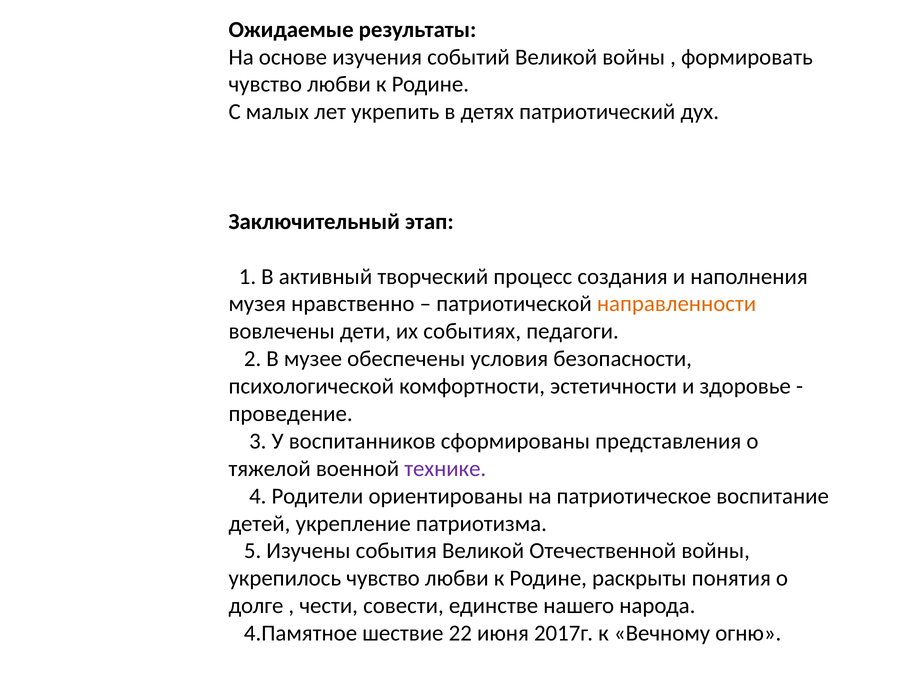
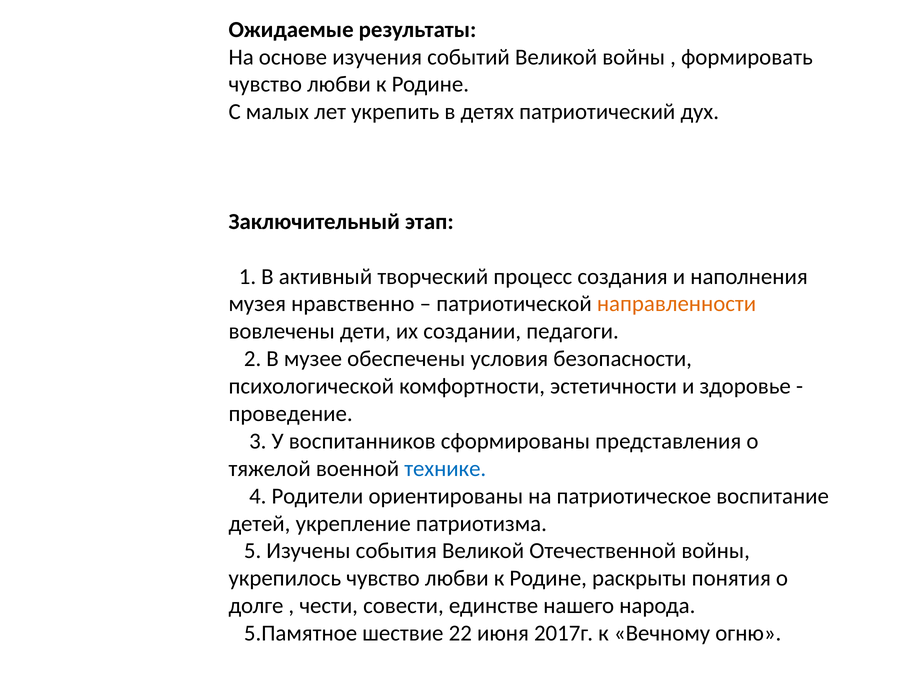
событиях: событиях -> создании
технике colour: purple -> blue
4.Памятное: 4.Памятное -> 5.Памятное
